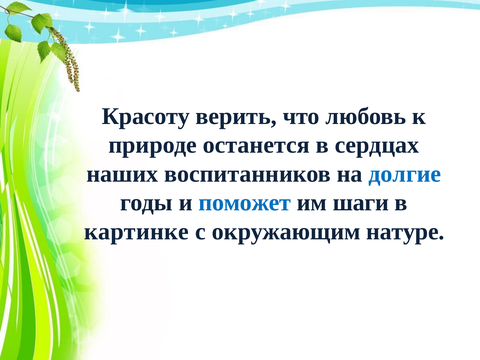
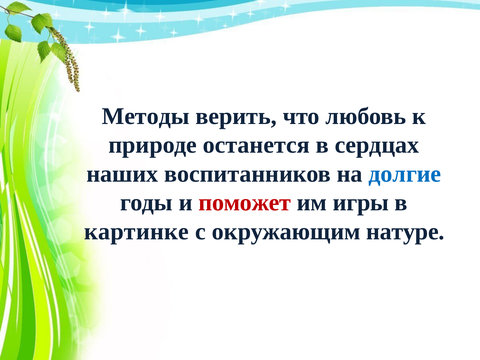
Красоту: Красоту -> Методы
поможет colour: blue -> red
шаги: шаги -> игры
